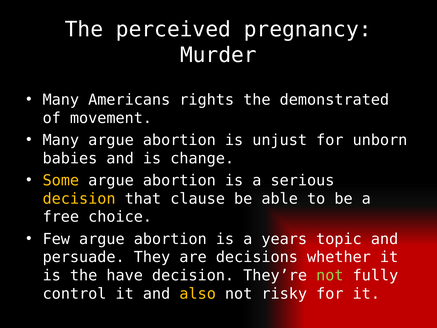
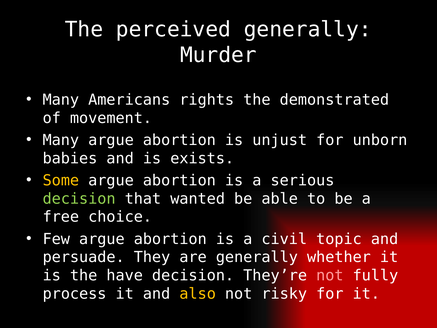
perceived pregnancy: pregnancy -> generally
change: change -> exists
decision at (79, 199) colour: yellow -> light green
clause: clause -> wanted
years: years -> civil
are decisions: decisions -> generally
not at (330, 275) colour: light green -> pink
control: control -> process
